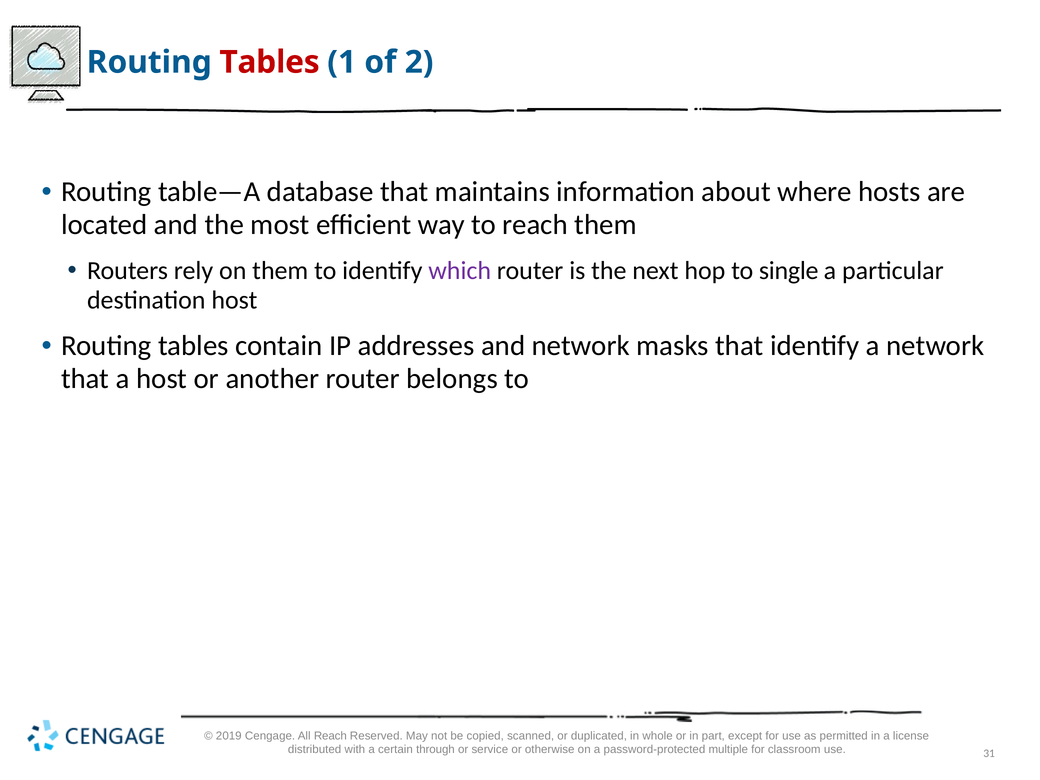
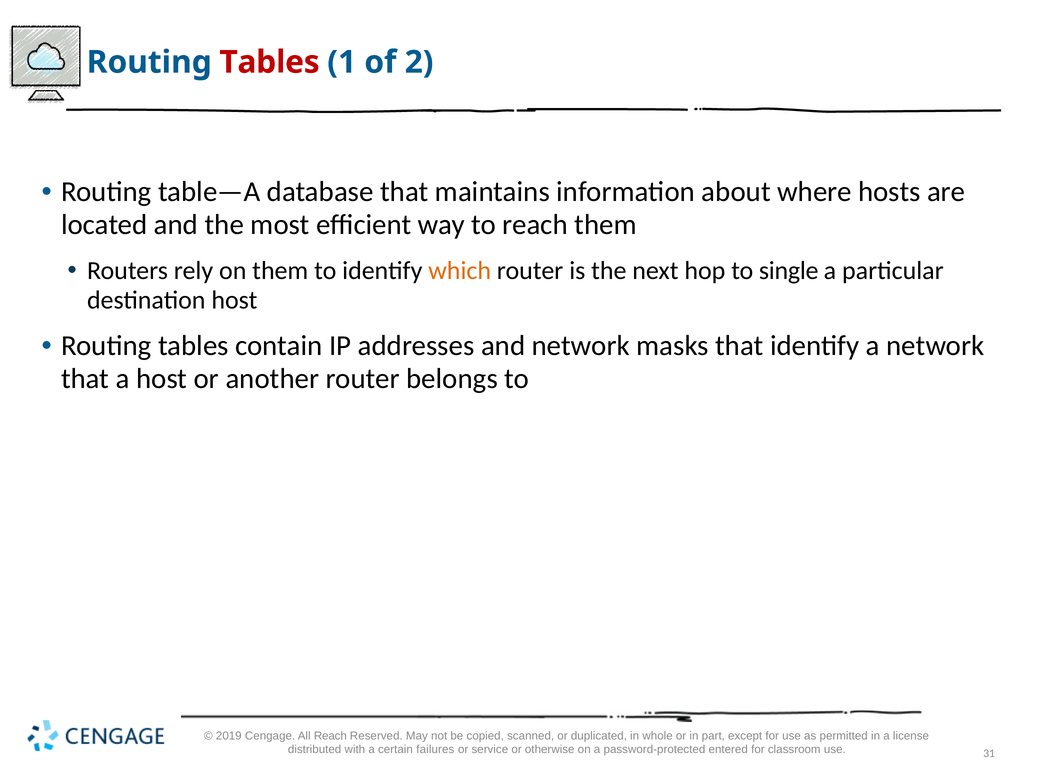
which colour: purple -> orange
through: through -> failures
multiple: multiple -> entered
